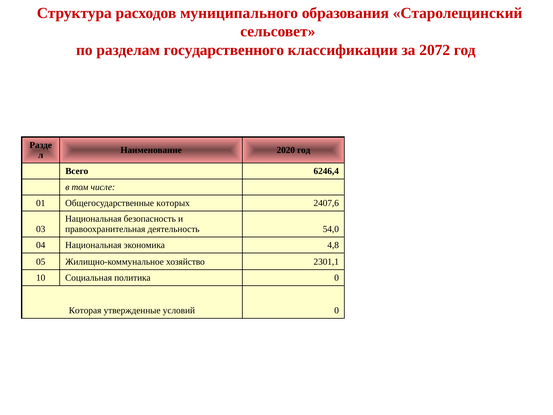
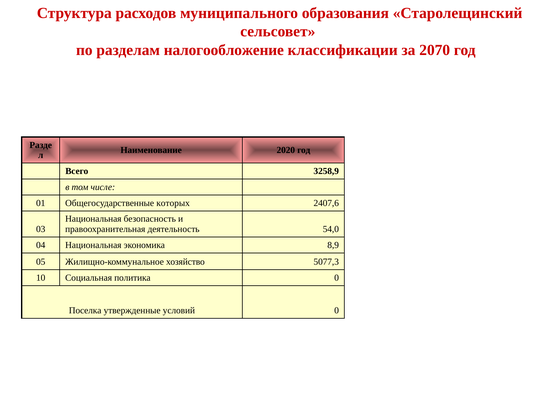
государственного: государственного -> налогообложение
2072: 2072 -> 2070
6246,4: 6246,4 -> 3258,9
4,8: 4,8 -> 8,9
2301,1: 2301,1 -> 5077,3
Которая: Которая -> Поселка
